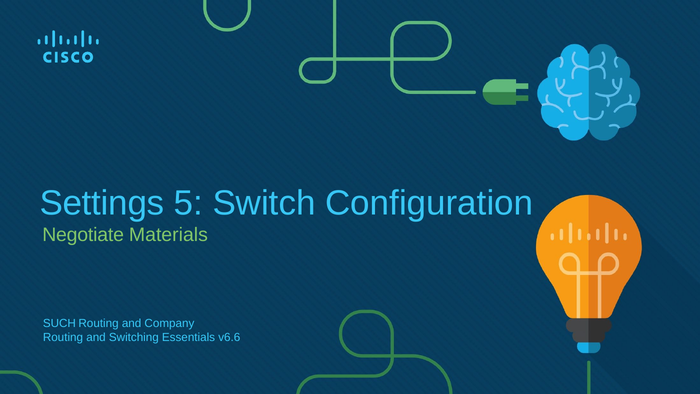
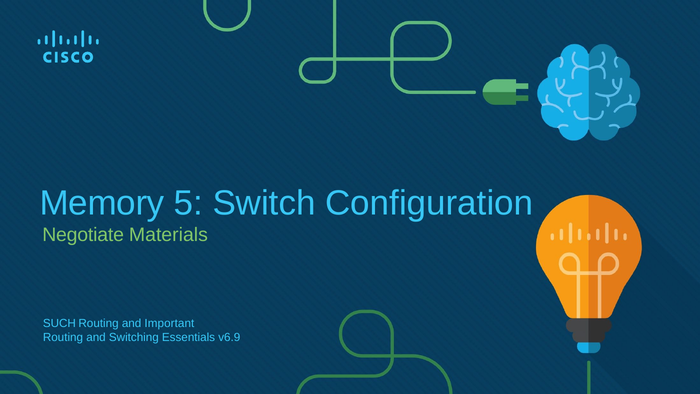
Settings: Settings -> Memory
Company: Company -> Important
v6.6: v6.6 -> v6.9
